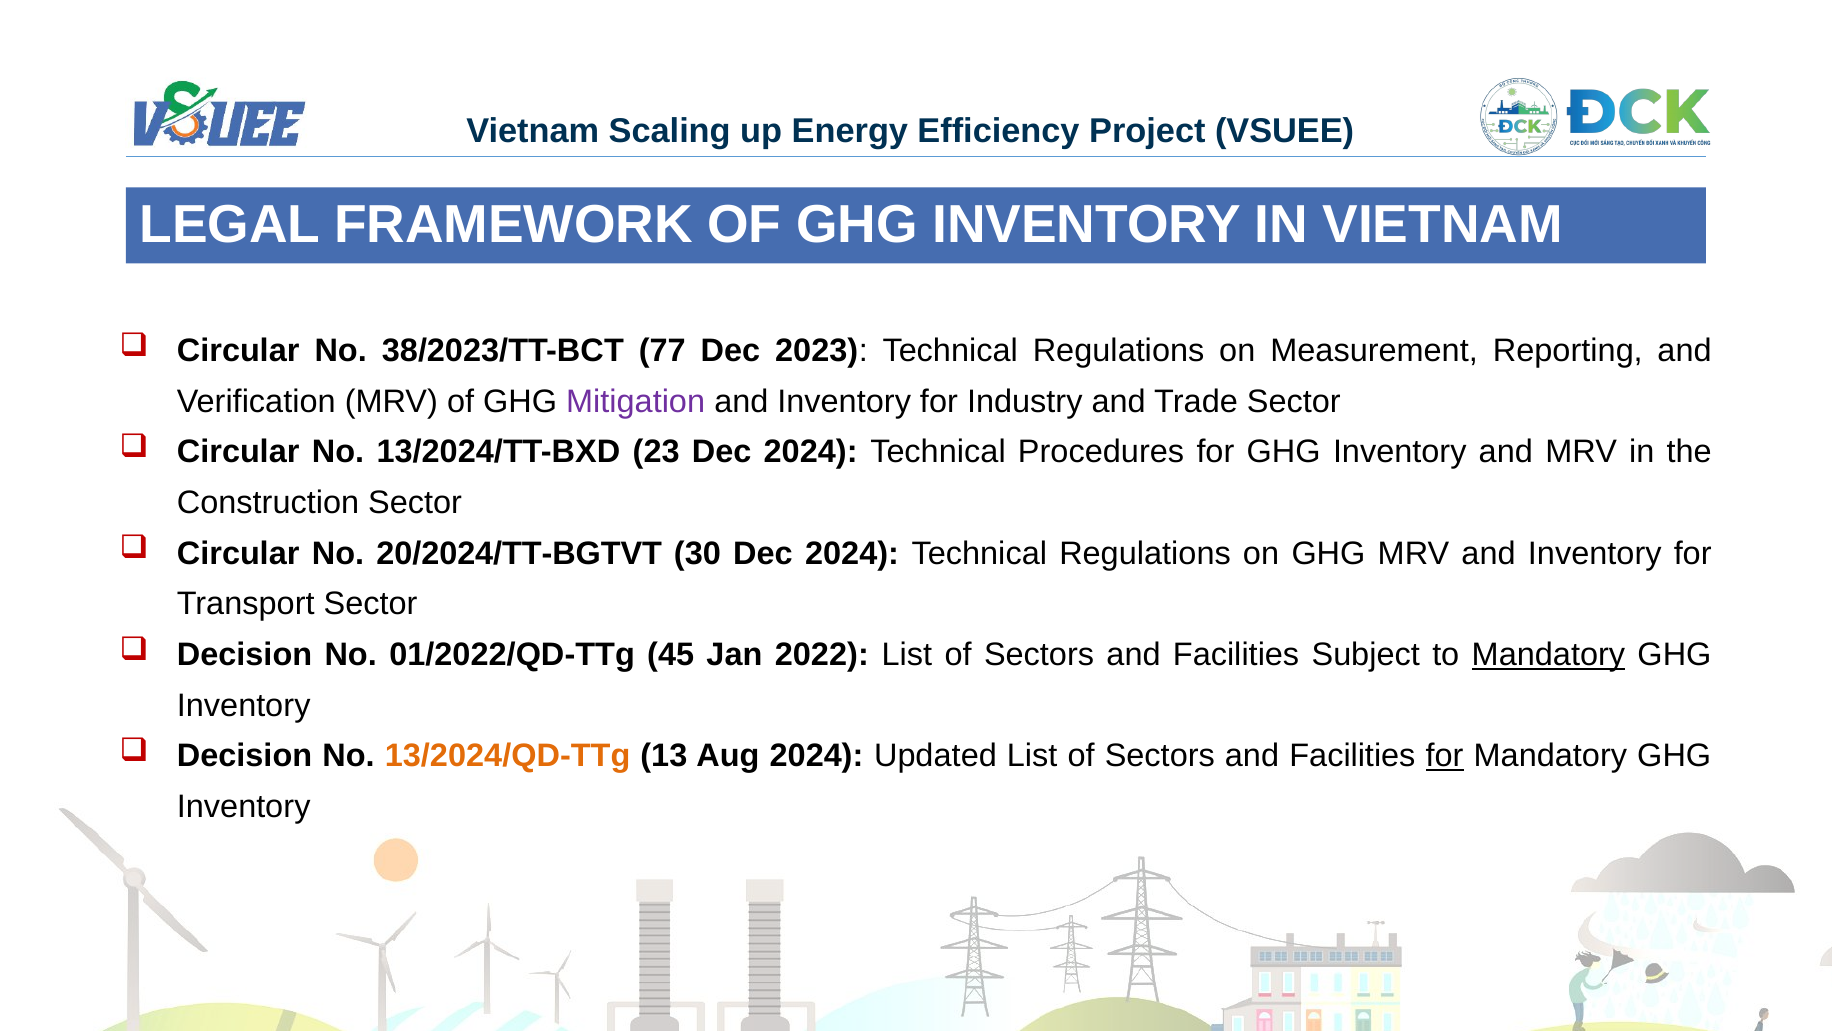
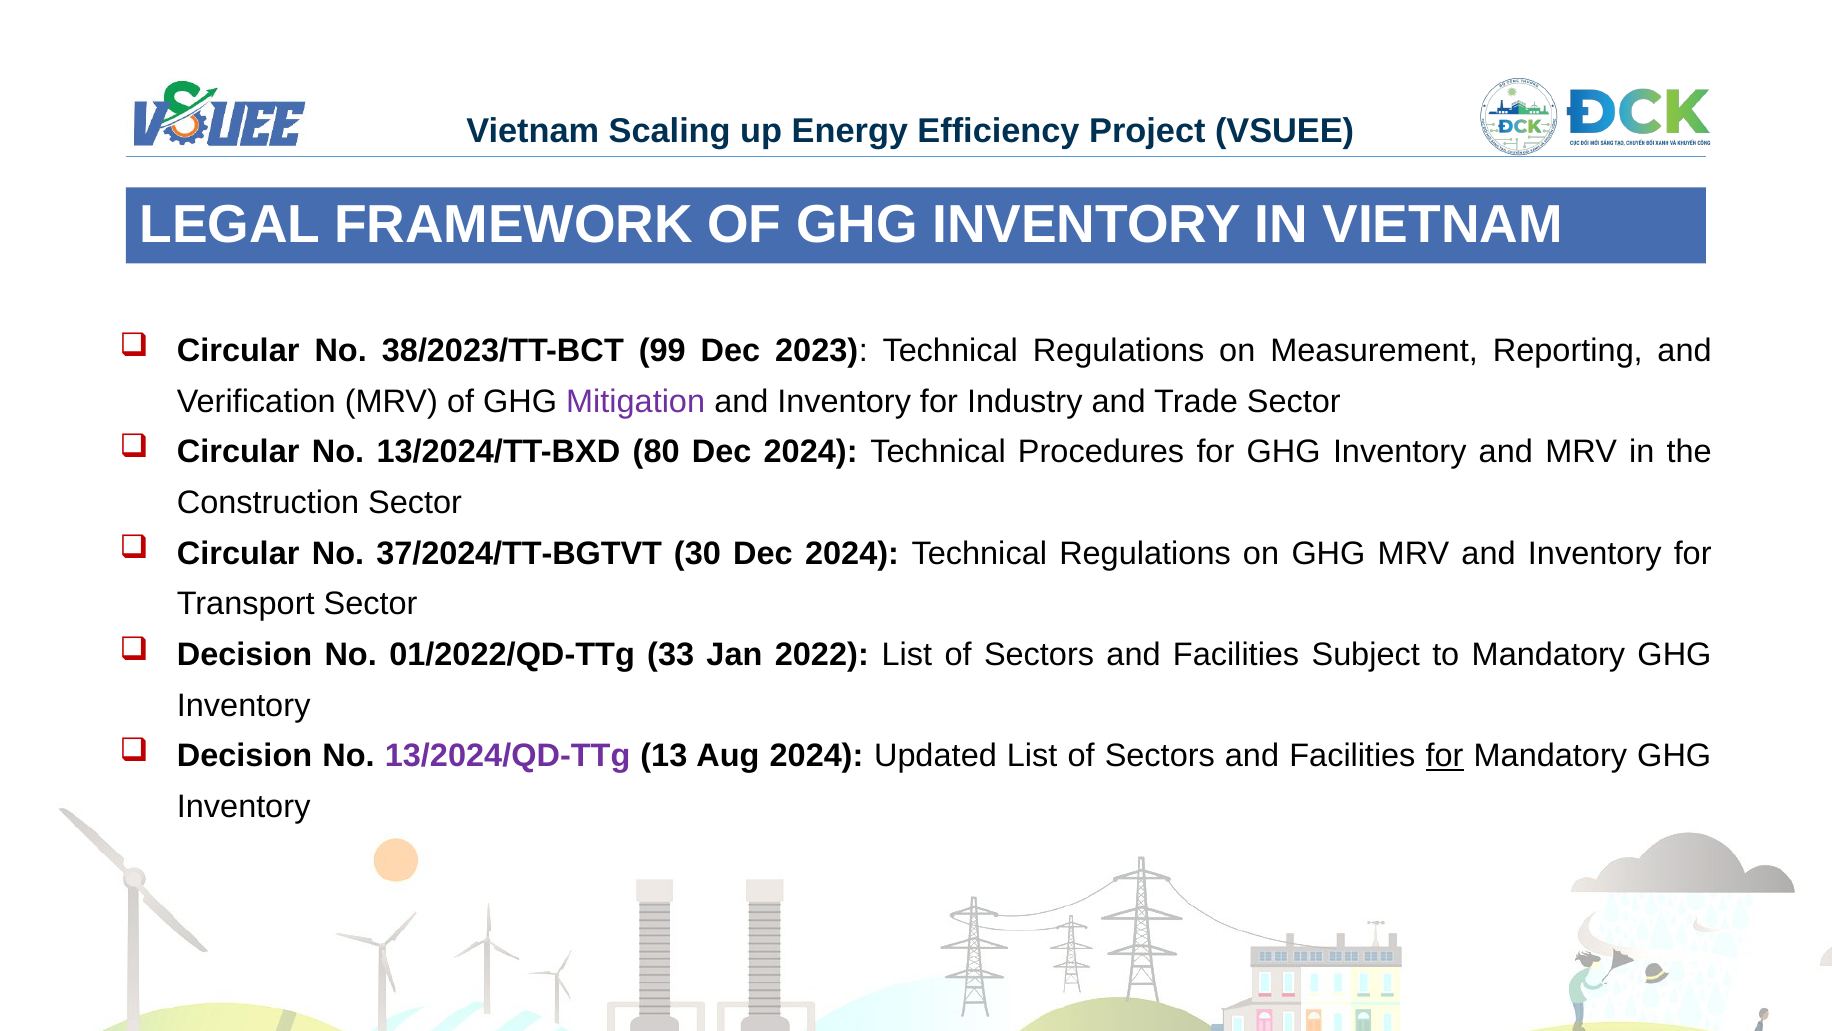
77: 77 -> 99
23: 23 -> 80
20/2024/TT-BGTVT: 20/2024/TT-BGTVT -> 37/2024/TT-BGTVT
45: 45 -> 33
Mandatory at (1548, 654) underline: present -> none
13/2024/QD-TTg colour: orange -> purple
